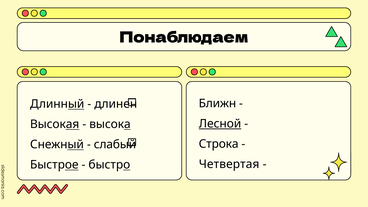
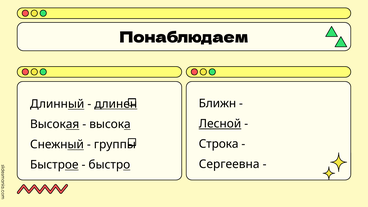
длинен underline: none -> present
слабый: слабый -> группы
Четвертая: Четвертая -> Сергеевна
